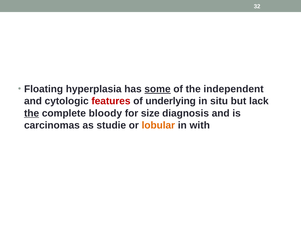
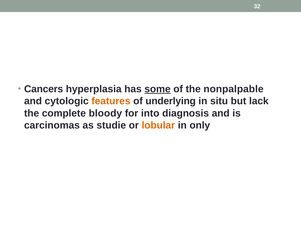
Floating: Floating -> Cancers
independent: independent -> nonpalpable
features colour: red -> orange
the at (32, 113) underline: present -> none
size: size -> into
with: with -> only
